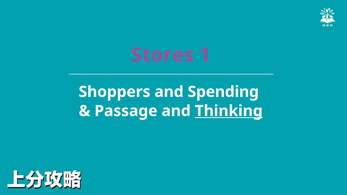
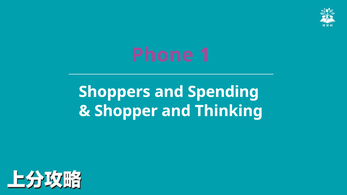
Stores: Stores -> Phone
Passage: Passage -> Shopper
Thinking underline: present -> none
